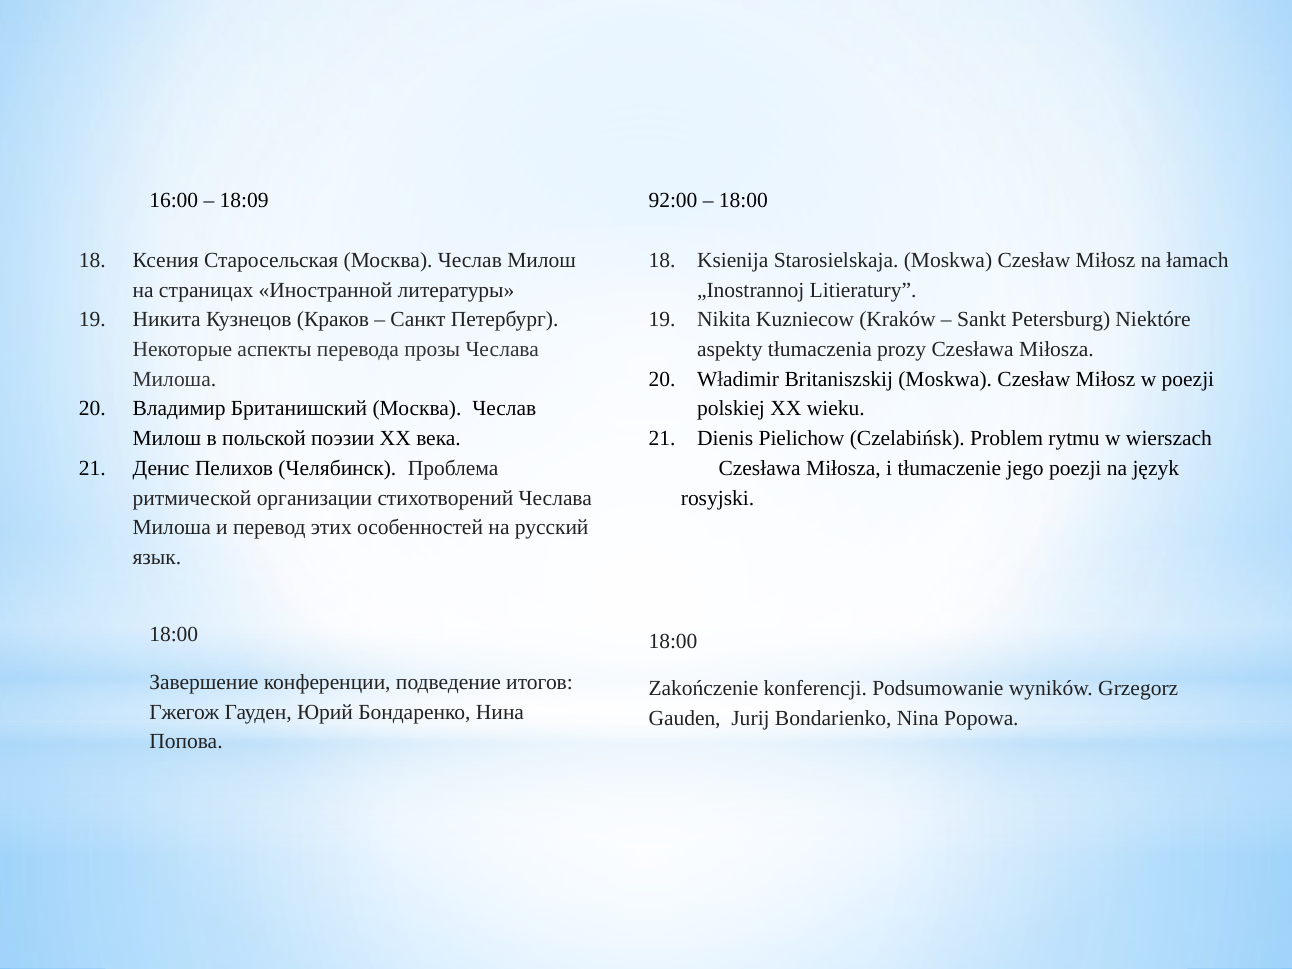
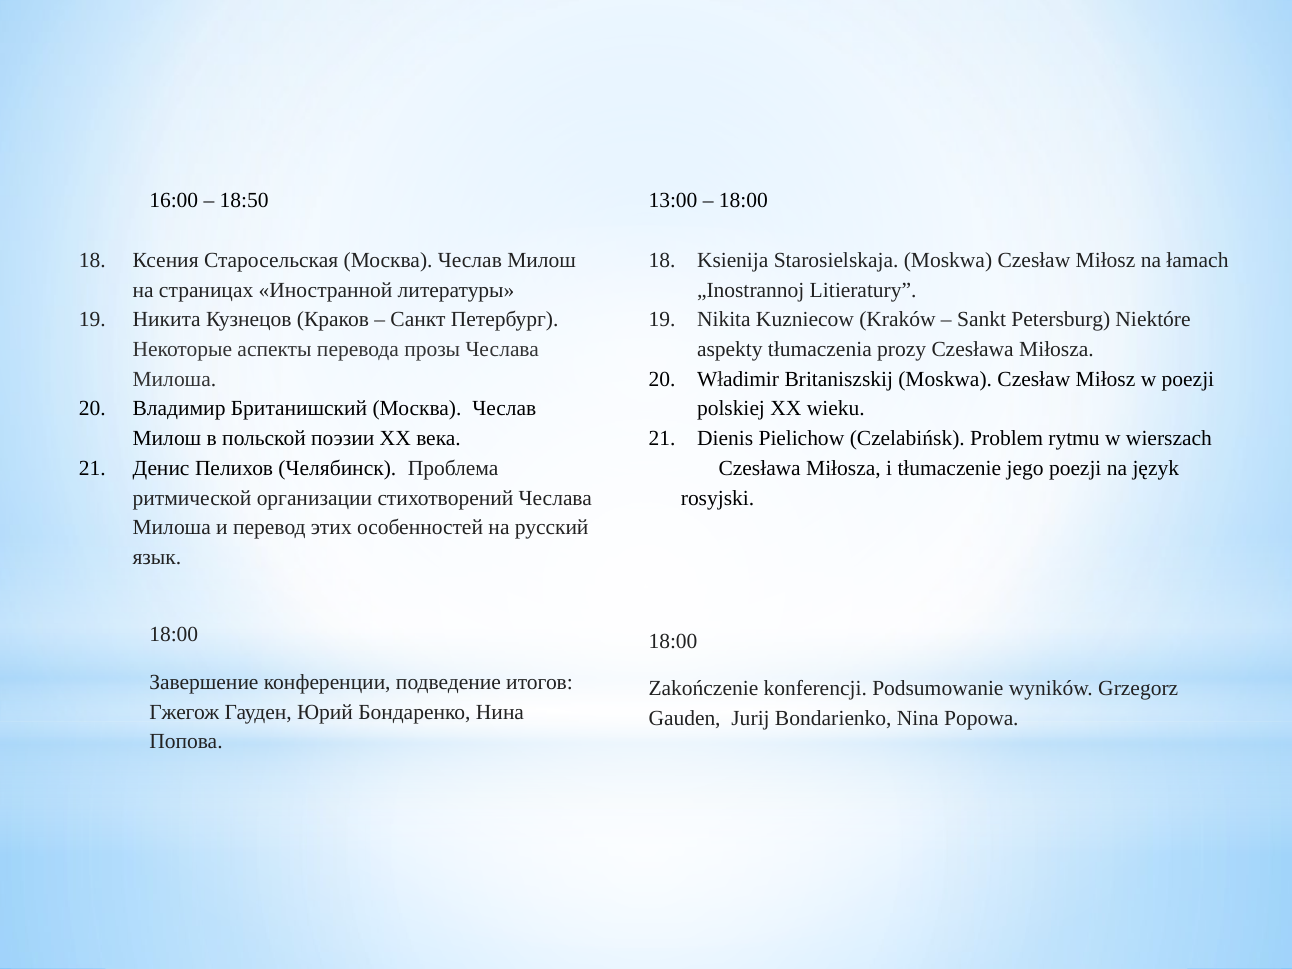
18:09: 18:09 -> 18:50
92:00: 92:00 -> 13:00
